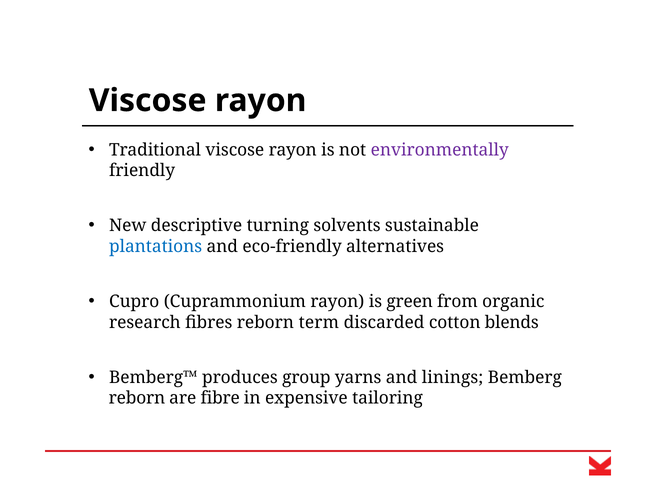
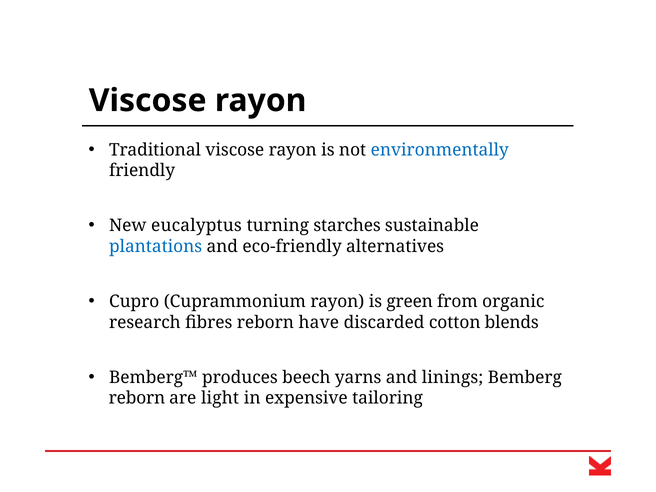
environmentally colour: purple -> blue
descriptive: descriptive -> eucalyptus
solvents: solvents -> starches
term: term -> have
group: group -> beech
fibre: fibre -> light
